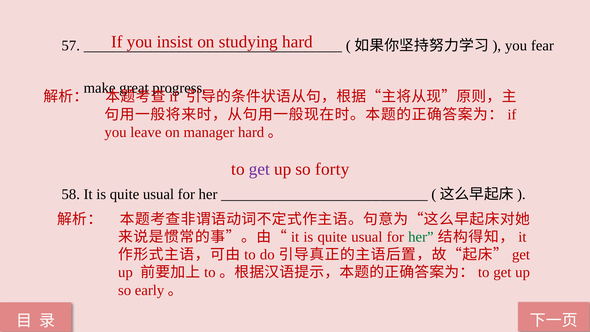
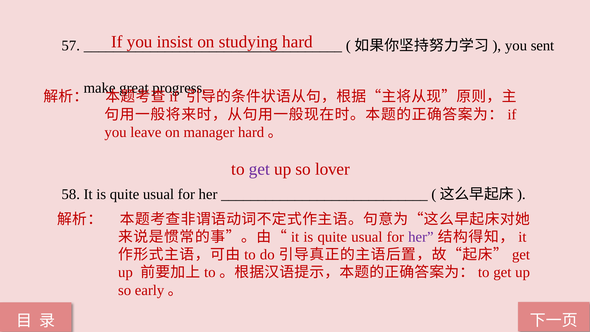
fear: fear -> sent
forty: forty -> lover
her at (421, 237) colour: green -> purple
